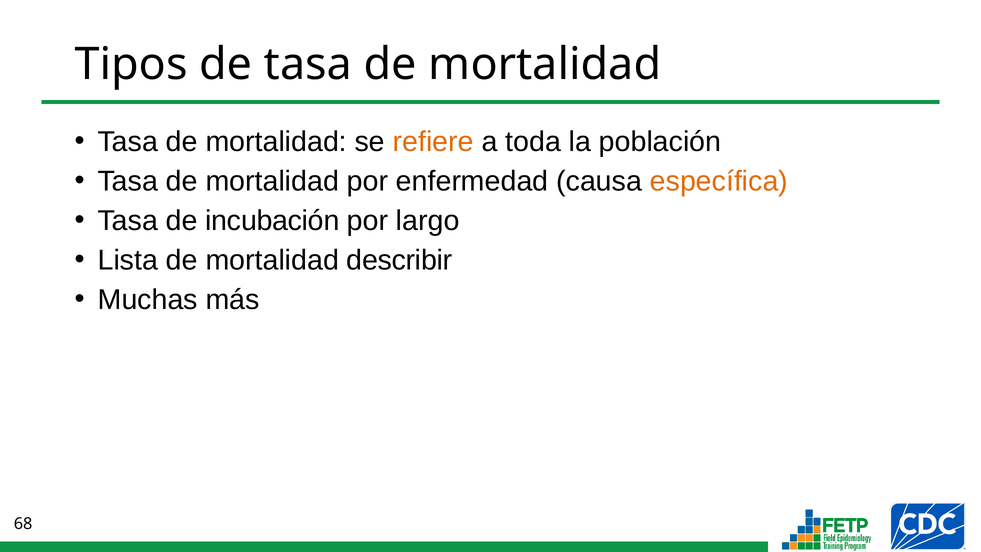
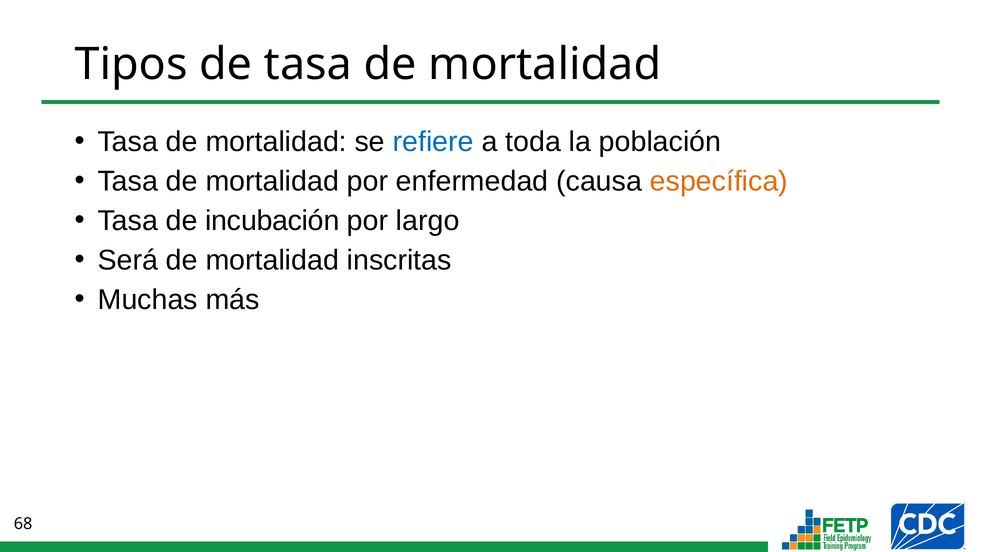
refiere colour: orange -> blue
Lista: Lista -> Será
describir: describir -> inscritas
